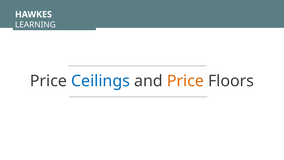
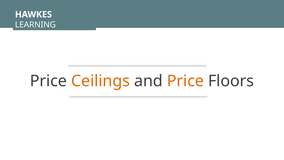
Ceilings colour: blue -> orange
